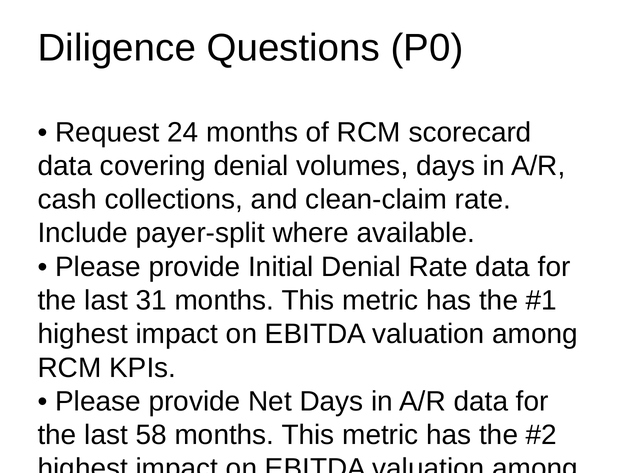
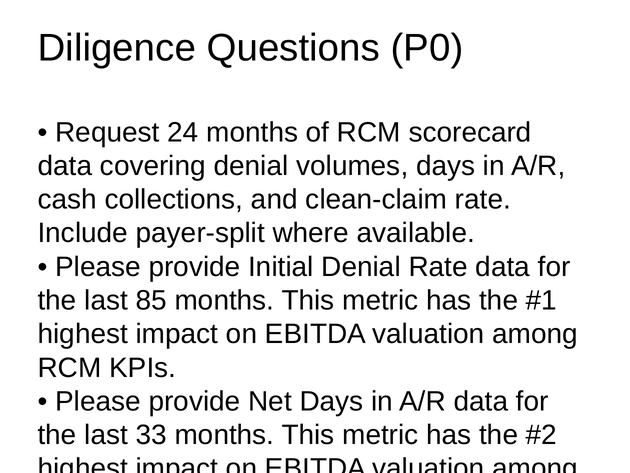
31: 31 -> 85
58: 58 -> 33
